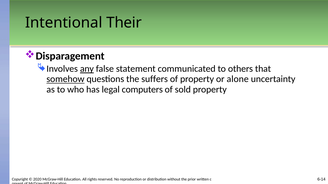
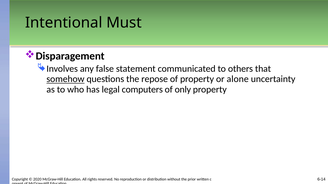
Their: Their -> Must
any underline: present -> none
suffers: suffers -> repose
sold: sold -> only
